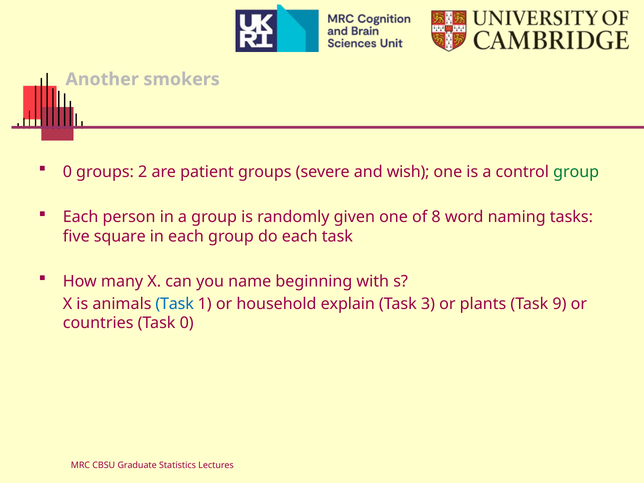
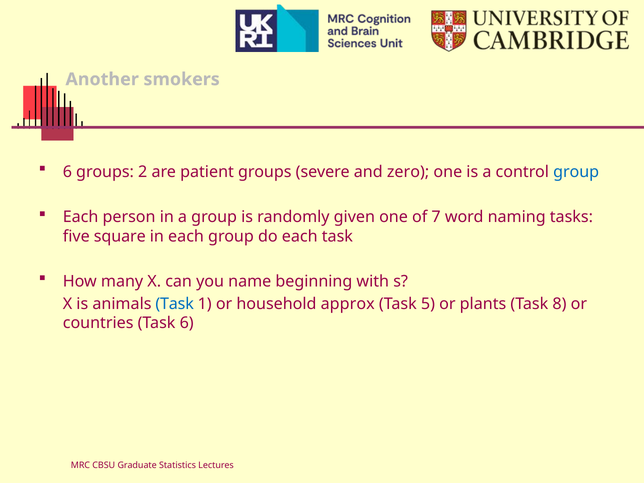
0 at (67, 172): 0 -> 6
wish: wish -> zero
group at (576, 172) colour: green -> blue
8: 8 -> 7
explain: explain -> approx
3: 3 -> 5
9: 9 -> 8
Task 0: 0 -> 6
